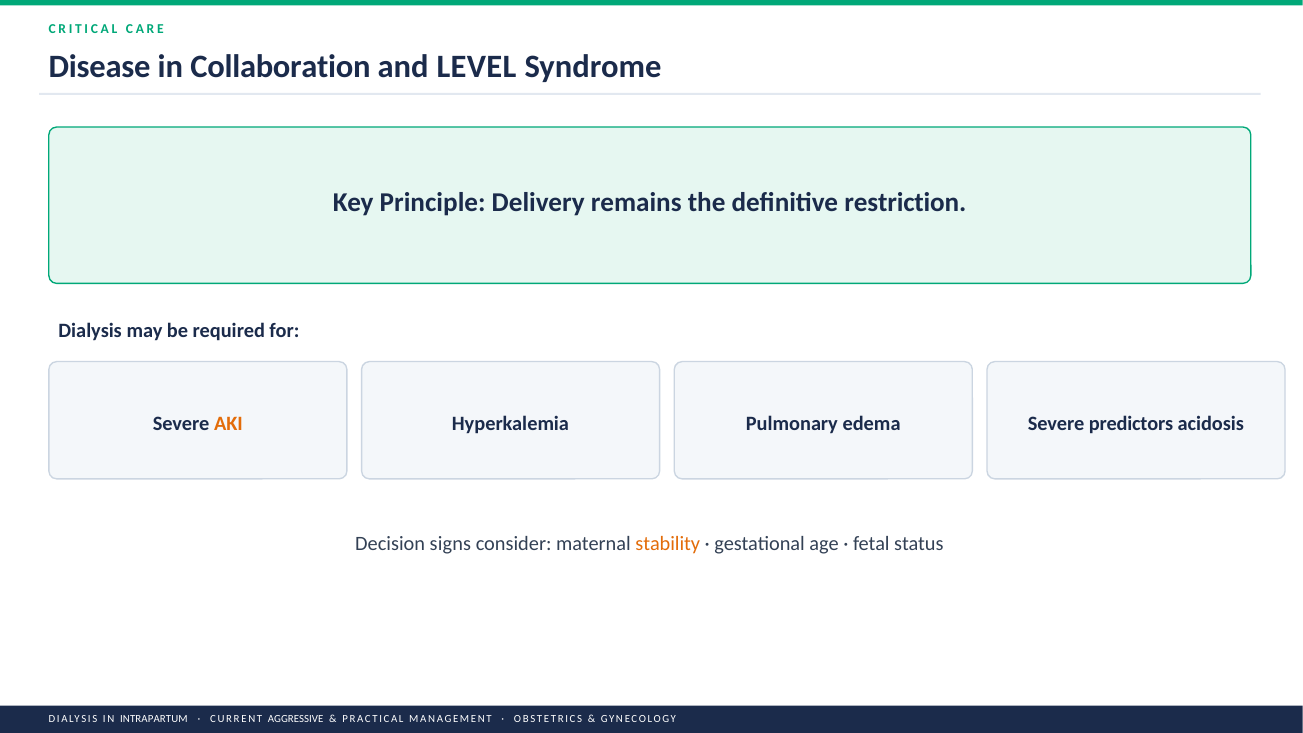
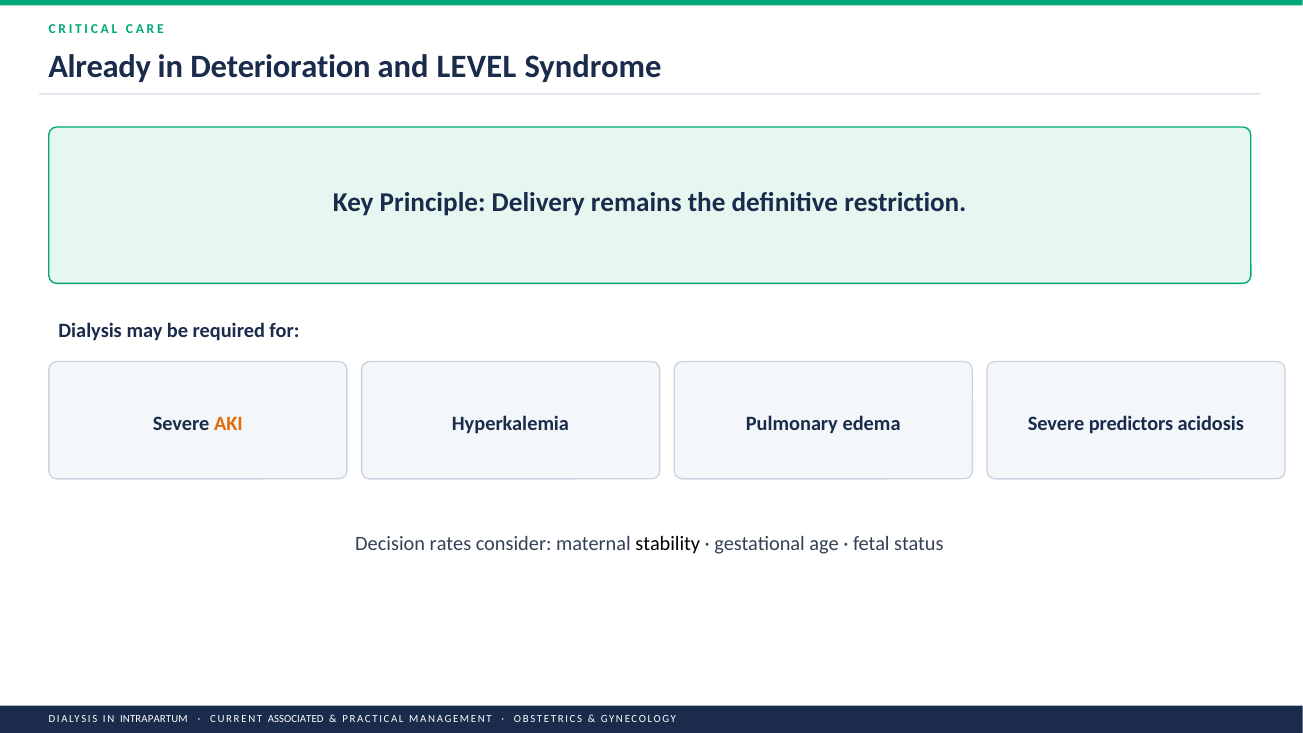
Disease: Disease -> Already
Collaboration: Collaboration -> Deterioration
signs: signs -> rates
stability colour: orange -> black
AGGRESSIVE: AGGRESSIVE -> ASSOCIATED
